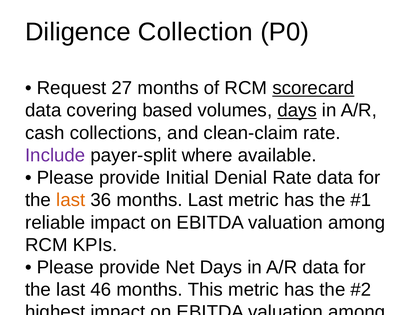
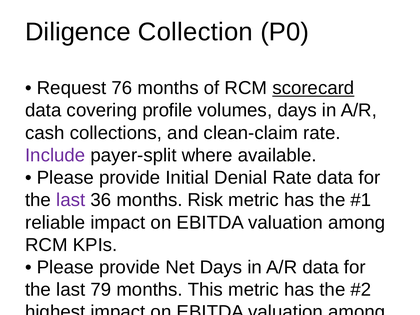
27: 27 -> 76
based: based -> profile
days at (297, 110) underline: present -> none
last at (71, 200) colour: orange -> purple
months Last: Last -> Risk
46: 46 -> 79
